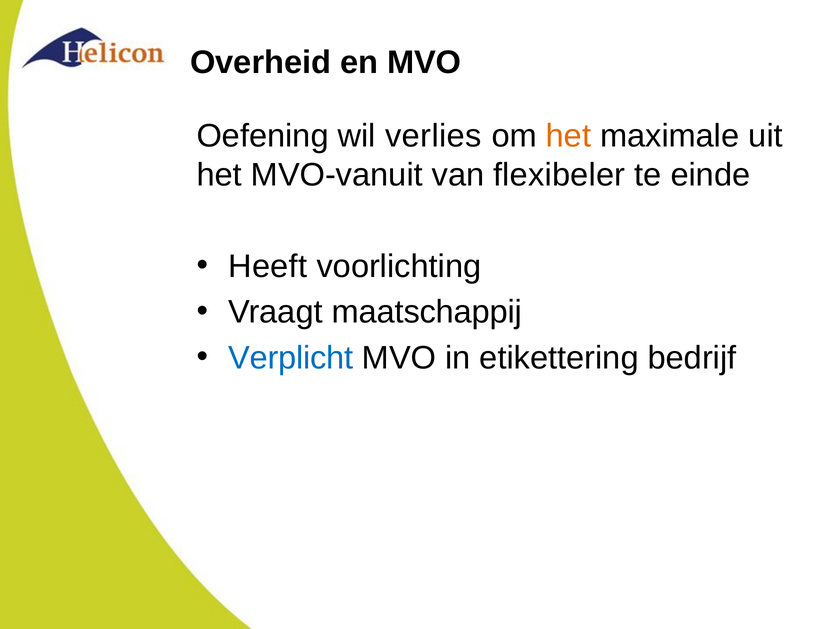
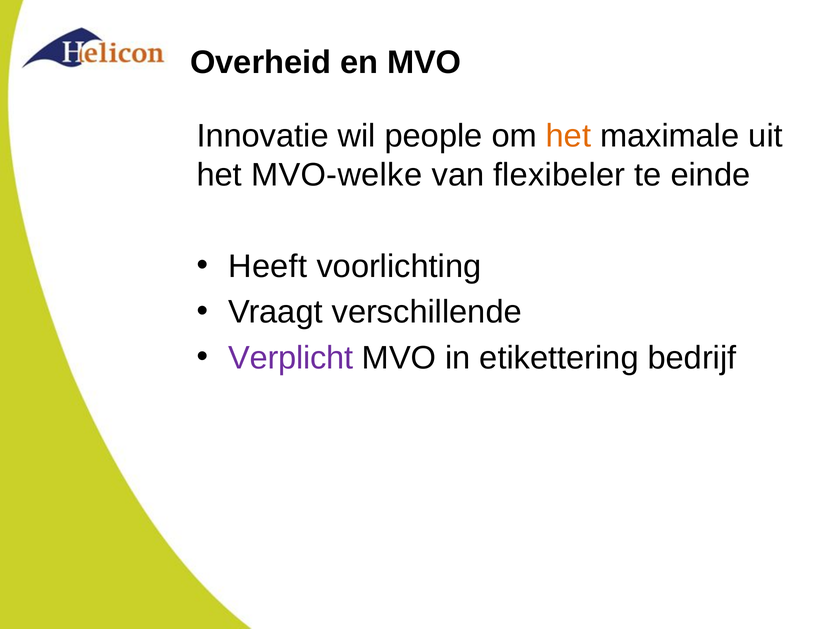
Oefening: Oefening -> Innovatie
verlies: verlies -> people
MVO-vanuit: MVO-vanuit -> MVO-welke
maatschappij: maatschappij -> verschillende
Verplicht colour: blue -> purple
